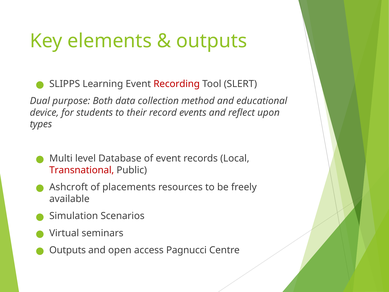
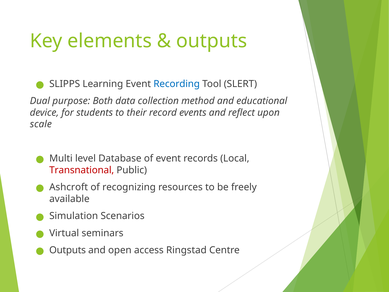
Recording colour: red -> blue
types: types -> scale
placements: placements -> recognizing
Pagnucci: Pagnucci -> Ringstad
